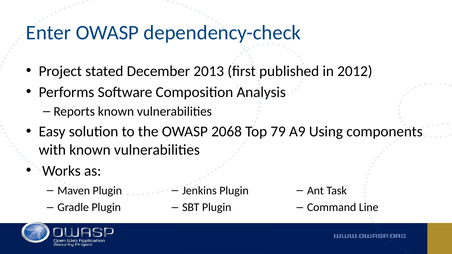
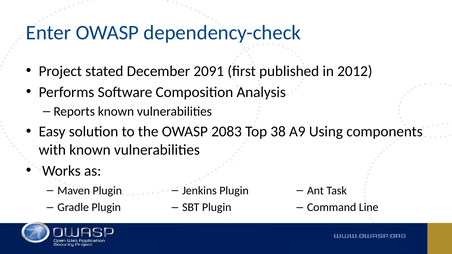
2013: 2013 -> 2091
2068: 2068 -> 2083
79: 79 -> 38
